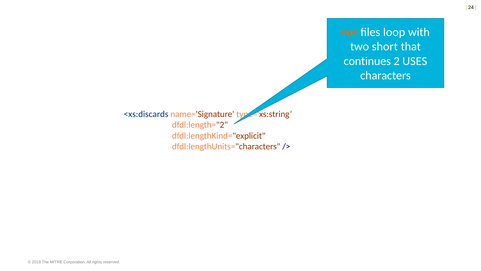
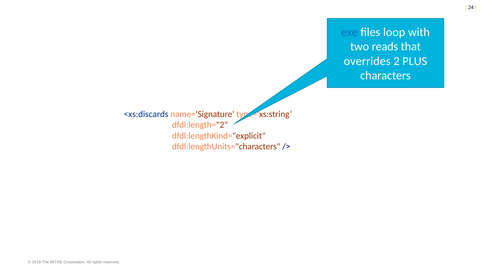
exe colour: orange -> blue
short: short -> reads
continues: continues -> overrides
USES: USES -> PLUS
